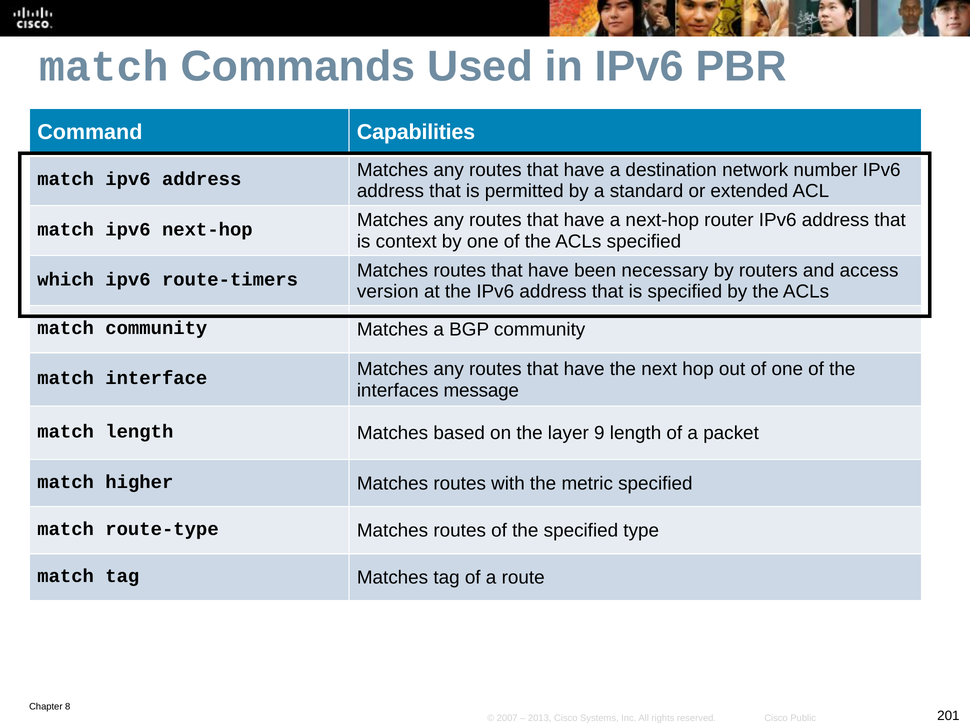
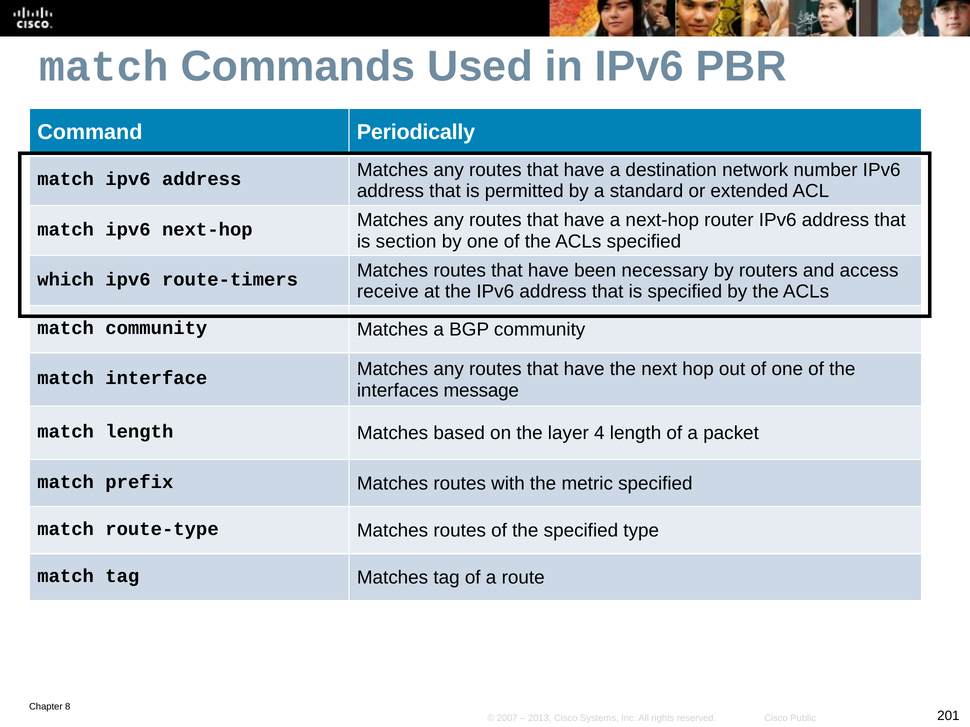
Capabilities: Capabilities -> Periodically
context: context -> section
version: version -> receive
9: 9 -> 4
higher: higher -> prefix
